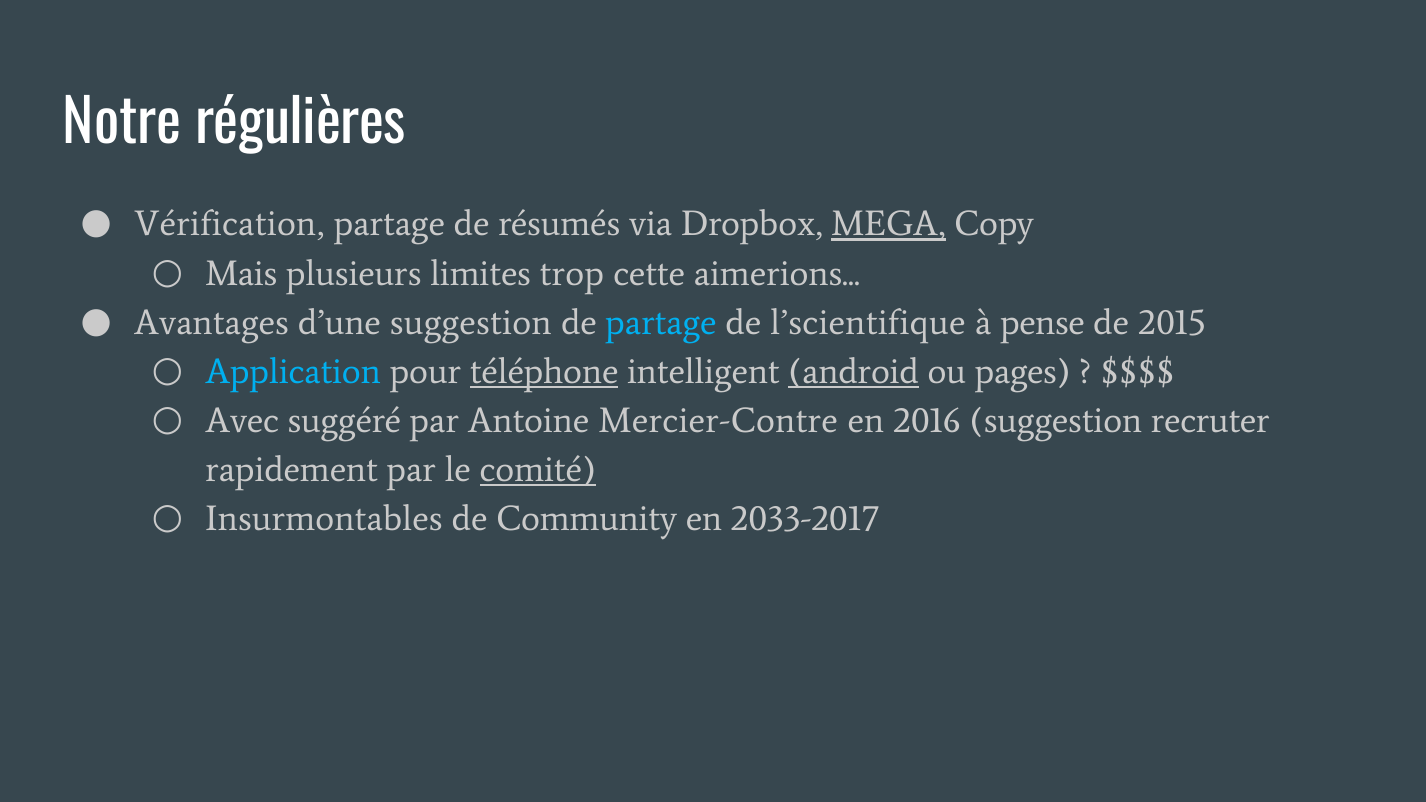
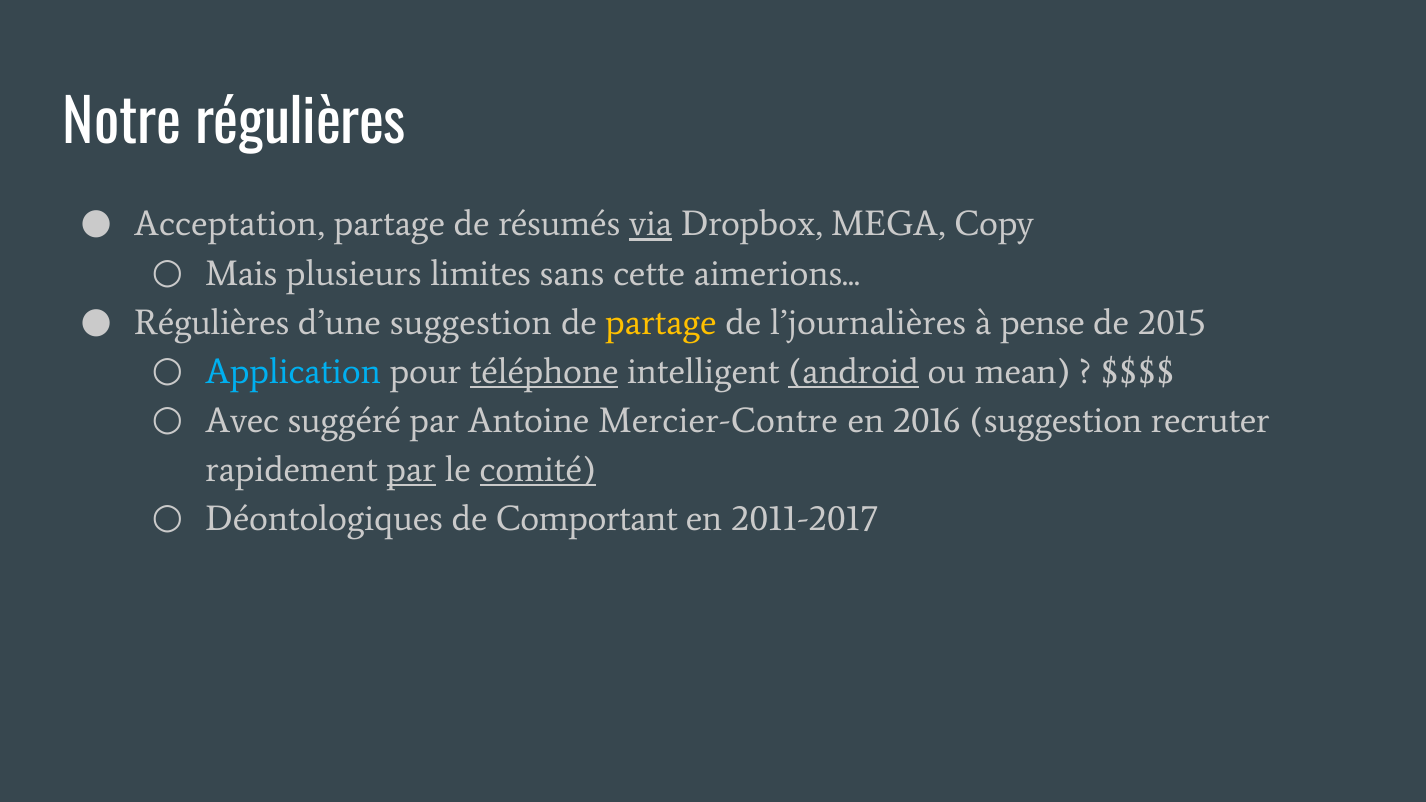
Vérification: Vérification -> Acceptation
via underline: none -> present
MEGA underline: present -> none
trop: trop -> sans
Avantages at (212, 323): Avantages -> Régulières
partage at (661, 323) colour: light blue -> yellow
l’scientifique: l’scientifique -> l’journalières
pages: pages -> mean
par at (411, 470) underline: none -> present
Insurmontables: Insurmontables -> Déontologiques
Community: Community -> Comportant
2033-2017: 2033-2017 -> 2011-2017
